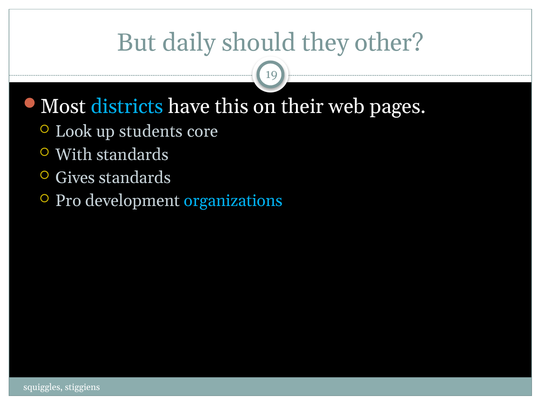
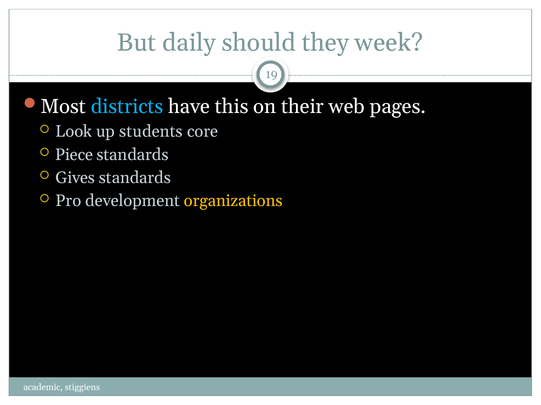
other: other -> week
With: With -> Piece
organizations colour: light blue -> yellow
squiggles: squiggles -> academic
